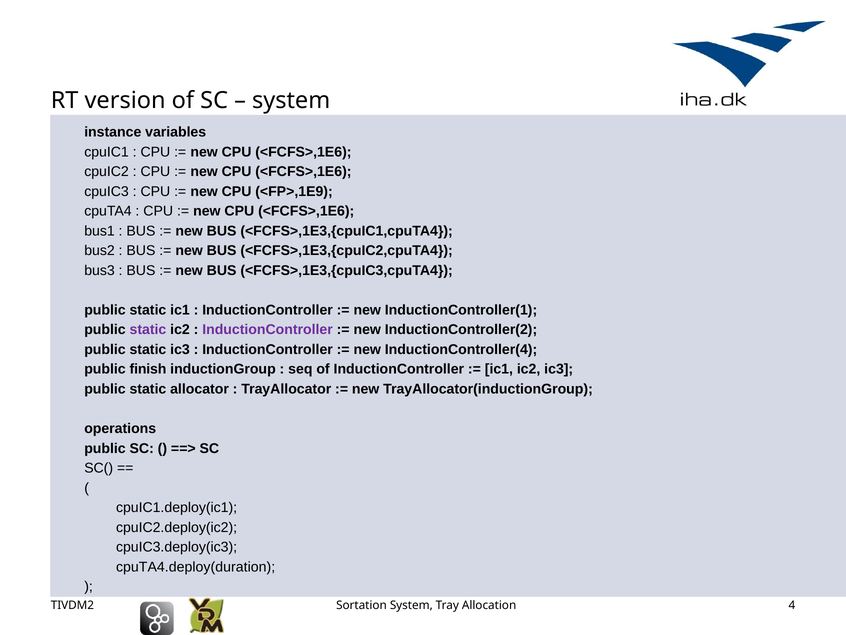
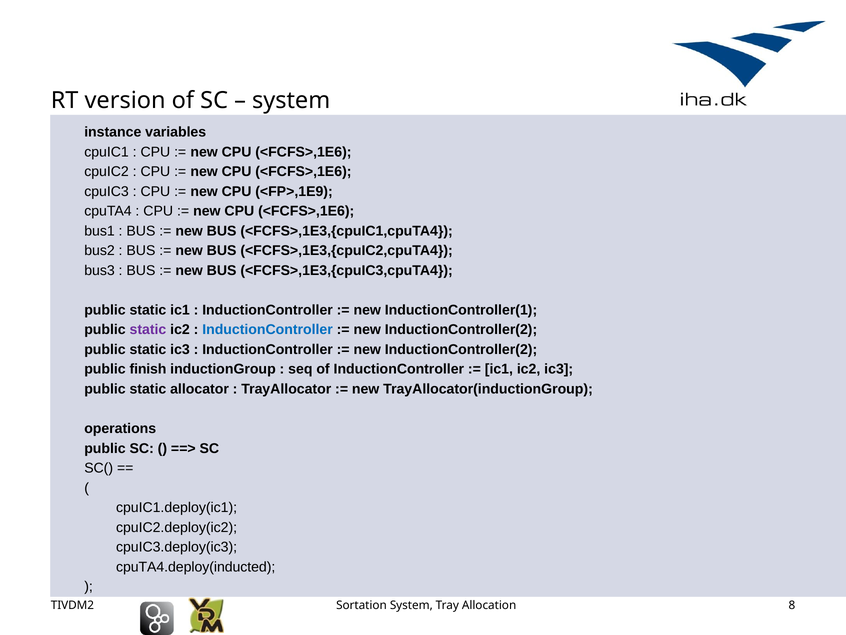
InductionController at (268, 330) colour: purple -> blue
InductionController(4 at (461, 349): InductionController(4 -> InductionController(2
cpuTA4.deploy(duration: cpuTA4.deploy(duration -> cpuTA4.deploy(inducted
4: 4 -> 8
